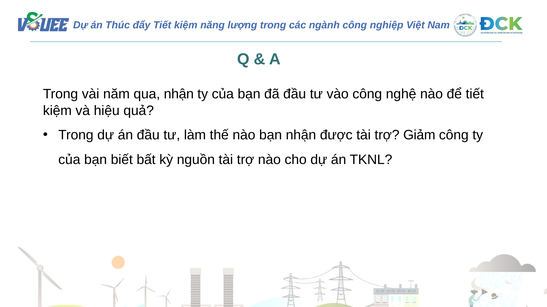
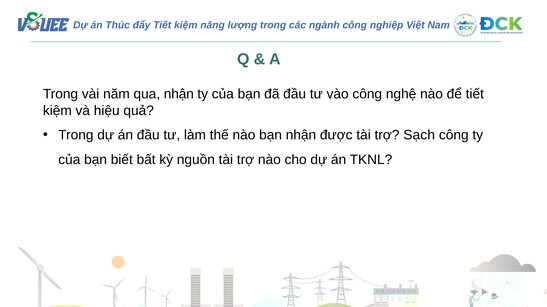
Giảm: Giảm -> Sạch
